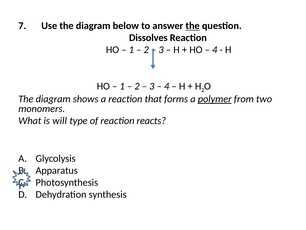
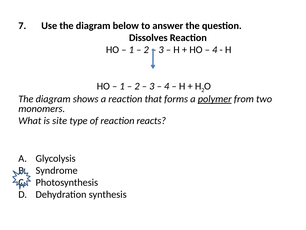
the at (193, 26) underline: present -> none
will: will -> site
Apparatus: Apparatus -> Syndrome
